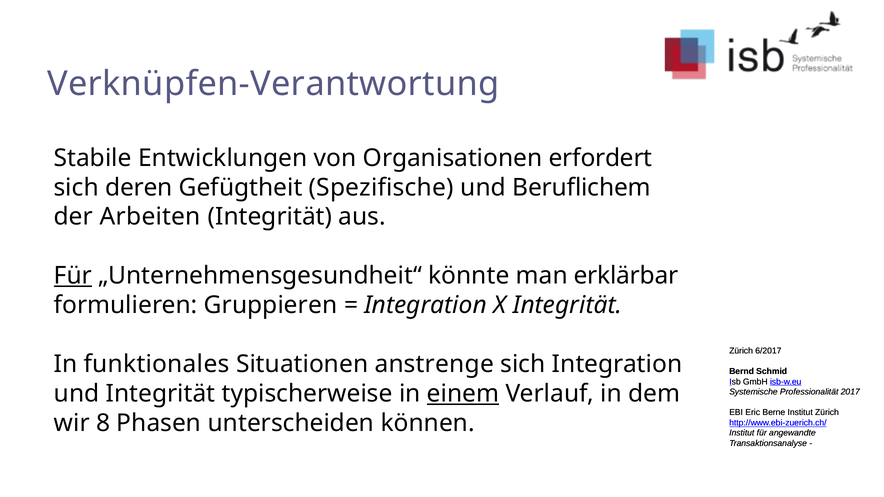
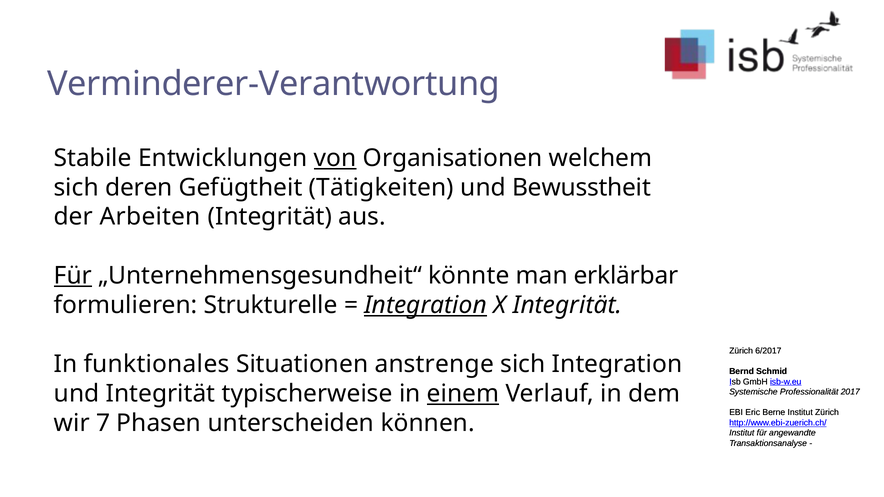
Verknüpfen-Verantwortung: Verknüpfen-Verantwortung -> Verminderer-Verantwortung
von underline: none -> present
erfordert: erfordert -> welchem
Spezifische: Spezifische -> Tätigkeiten
Beruflichem: Beruflichem -> Bewusstheit
Gruppieren: Gruppieren -> Strukturelle
Integration at (425, 305) underline: none -> present
8: 8 -> 7
